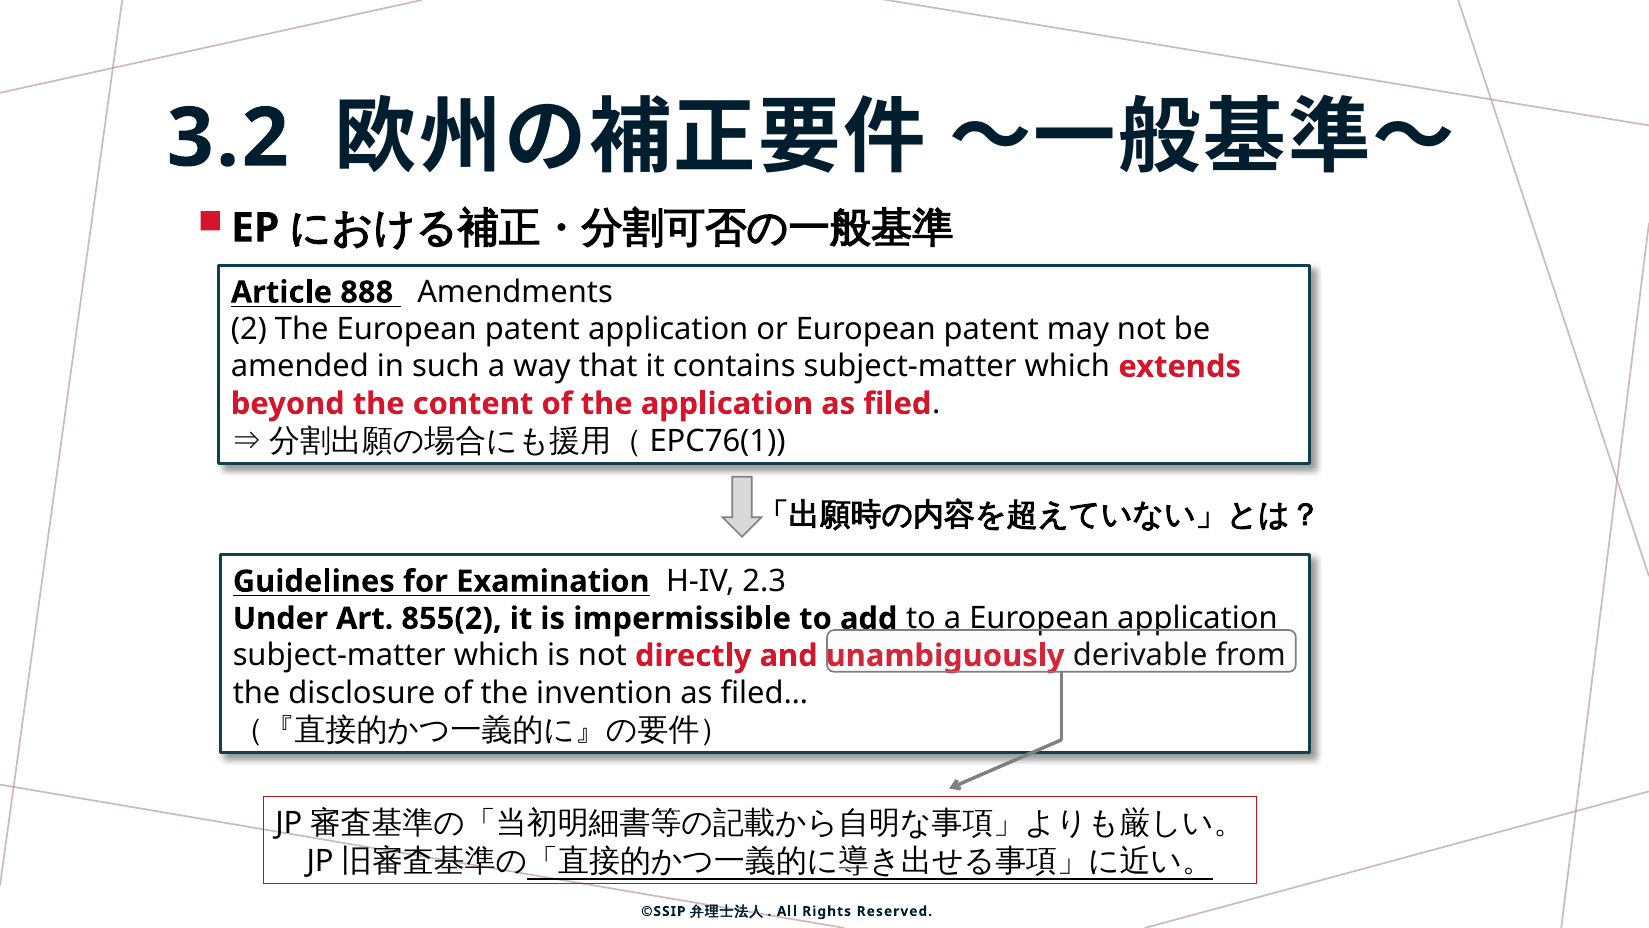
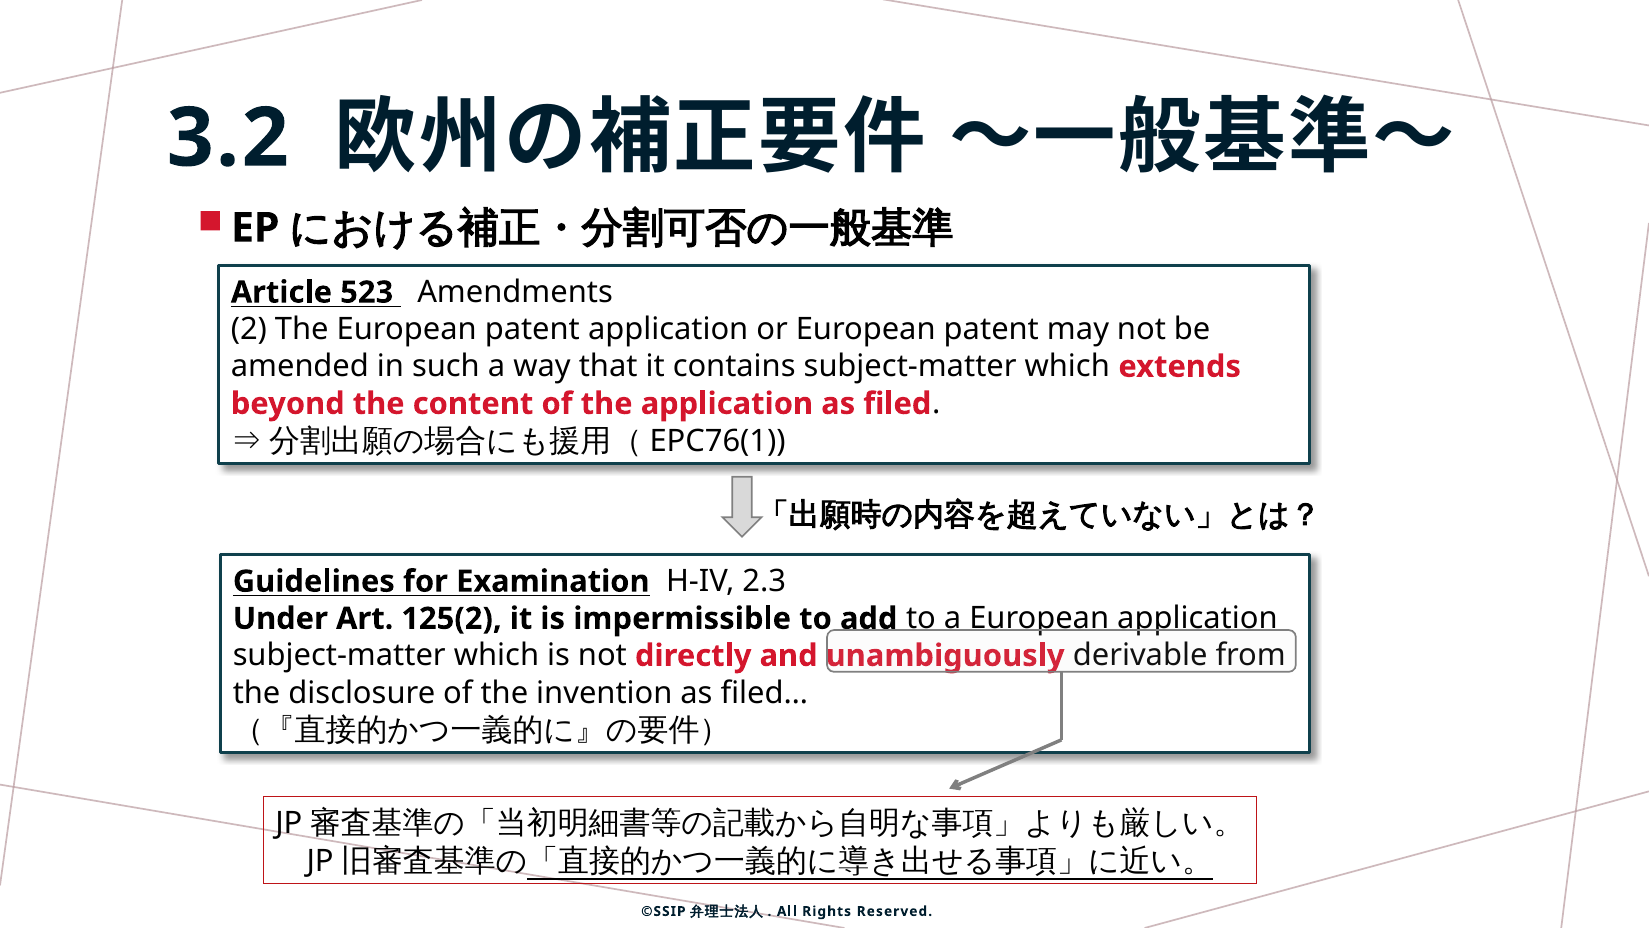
888: 888 -> 523
855(2: 855(2 -> 125(2
